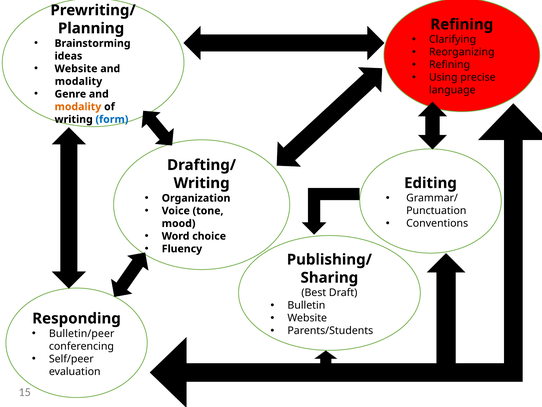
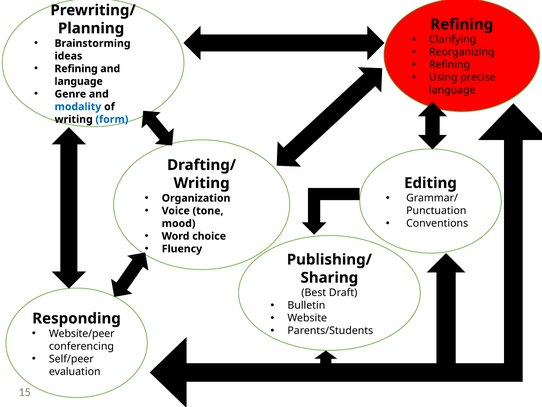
Website at (76, 69): Website -> Refining
modality at (78, 81): modality -> language
modality at (78, 107) colour: orange -> blue
Bulletin/peer: Bulletin/peer -> Website/peer
